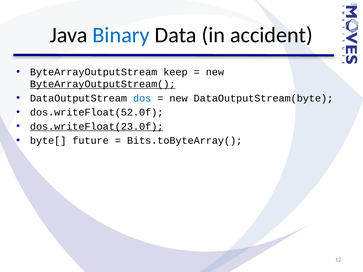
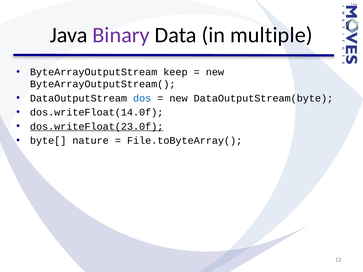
Binary colour: blue -> purple
accident: accident -> multiple
ByteArrayOutputStream( underline: present -> none
dos.writeFloat(52.0f: dos.writeFloat(52.0f -> dos.writeFloat(14.0f
future: future -> nature
Bits.toByteArray(: Bits.toByteArray( -> File.toByteArray(
